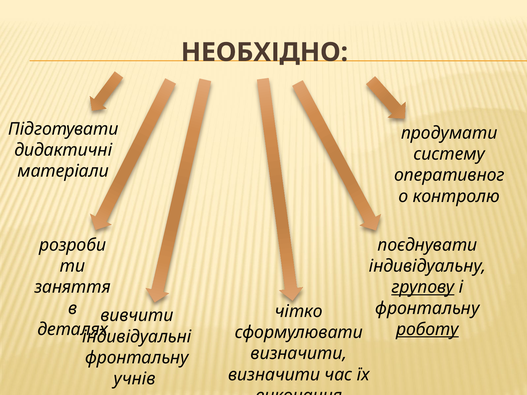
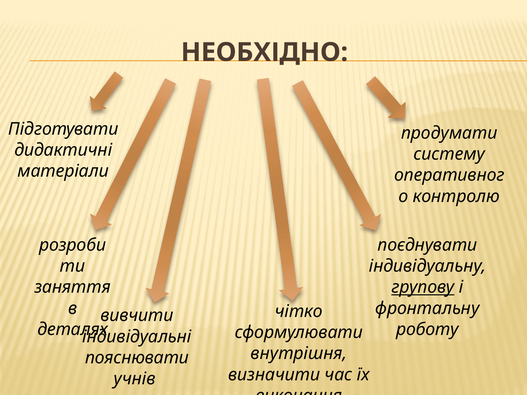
роботу underline: present -> none
визначити at (299, 354): визначити -> внутрішня
фронтальну at (137, 358): фронтальну -> пояснювати
